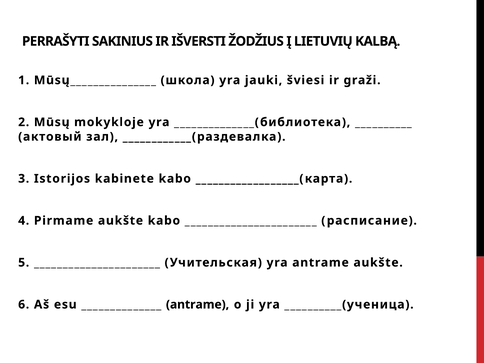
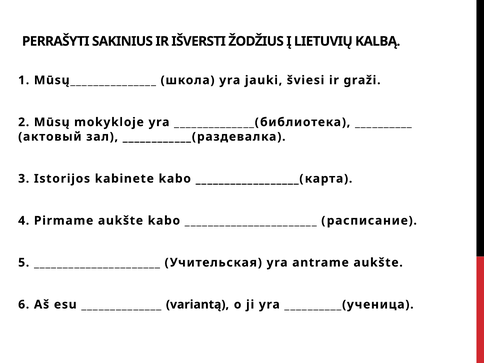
antrame at (198, 305): antrame -> variantą
